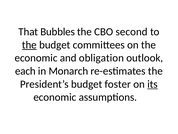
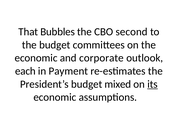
the at (29, 45) underline: present -> none
obligation: obligation -> corporate
Monarch: Monarch -> Payment
foster: foster -> mixed
